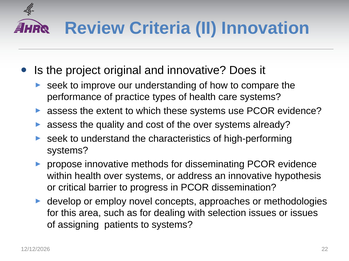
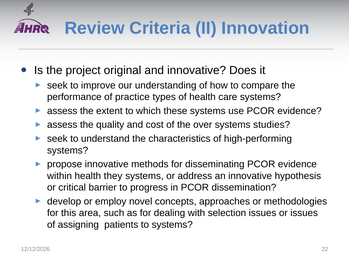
already: already -> studies
health over: over -> they
